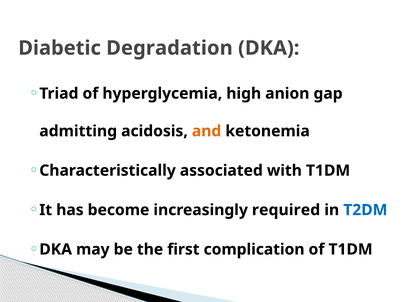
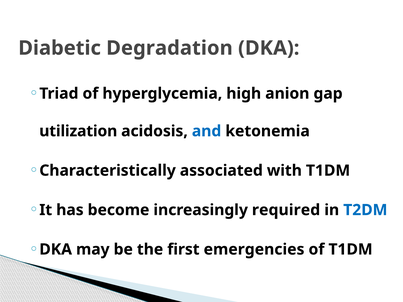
admitting: admitting -> utilization
and colour: orange -> blue
complication: complication -> emergencies
